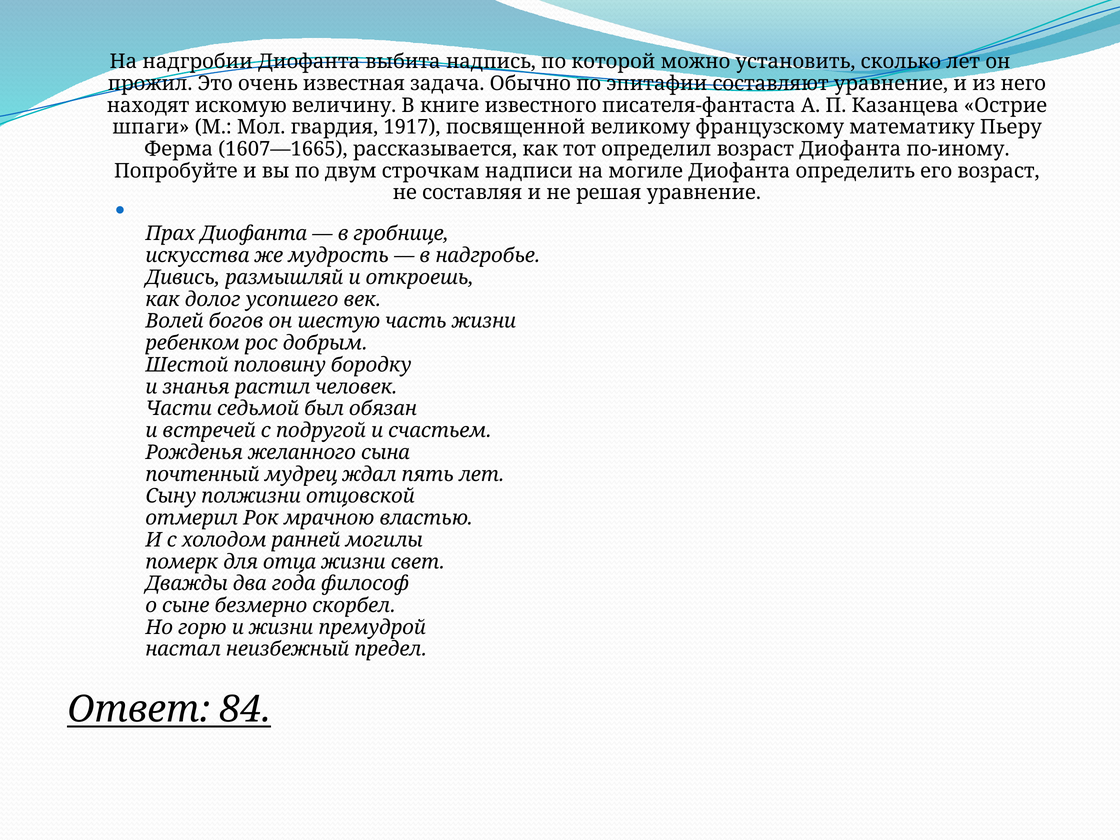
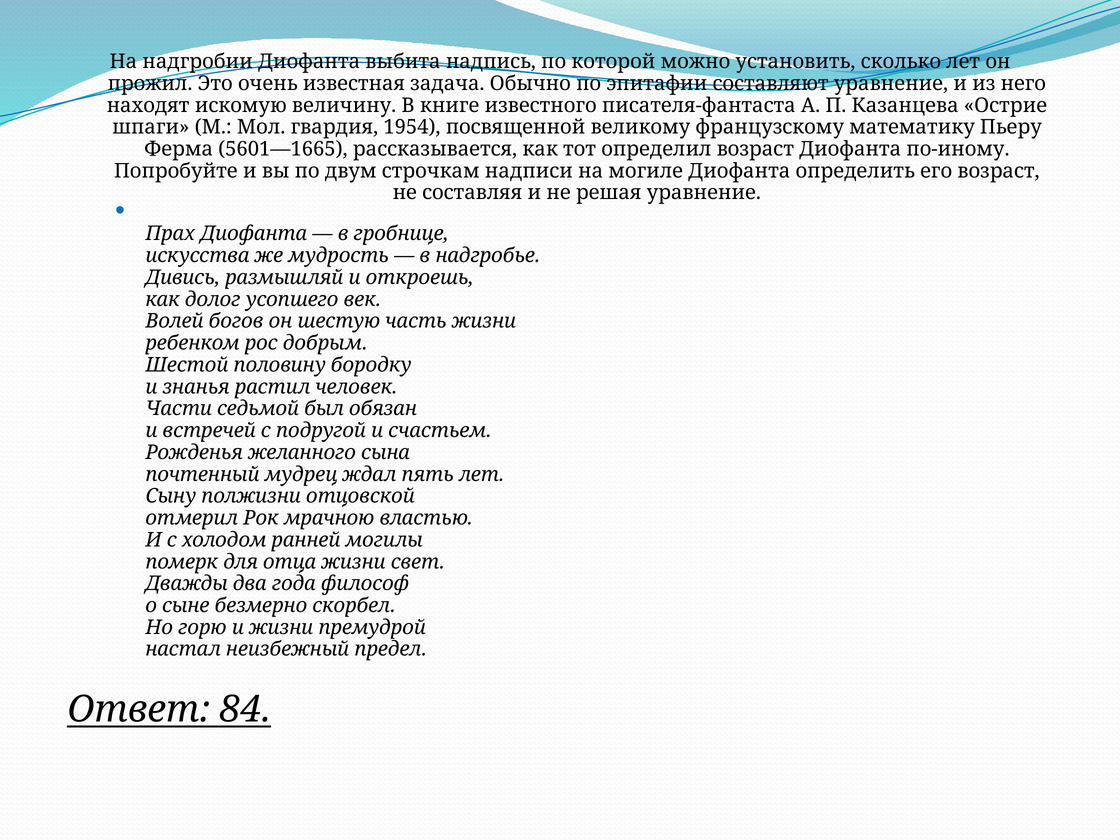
1917: 1917 -> 1954
1607—1665: 1607—1665 -> 5601—1665
